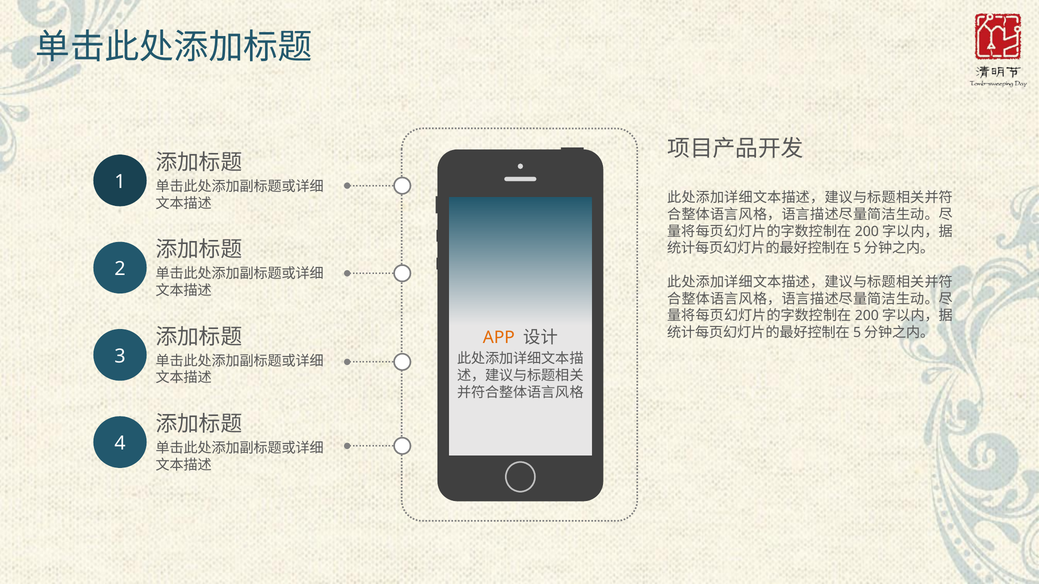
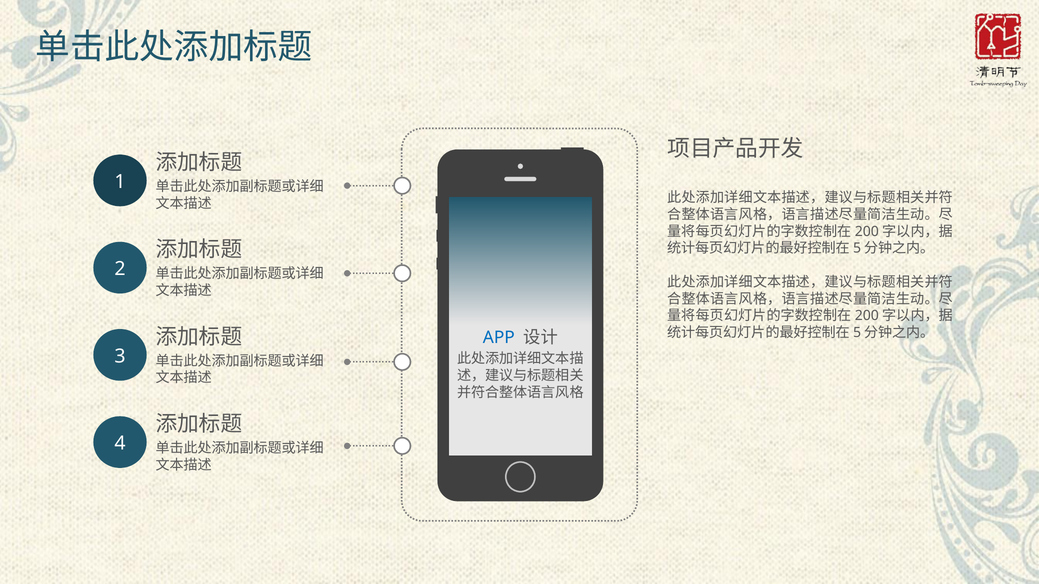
APP colour: orange -> blue
